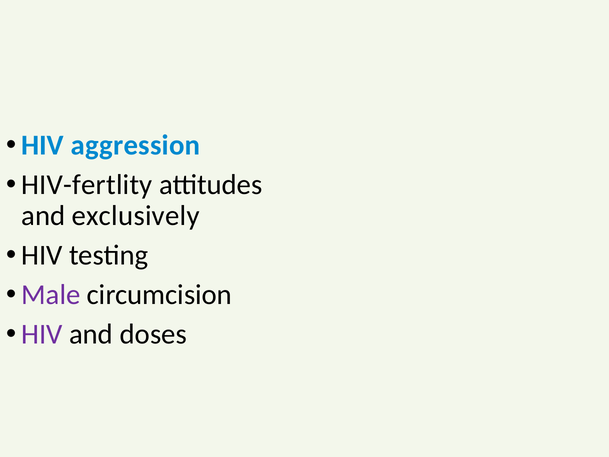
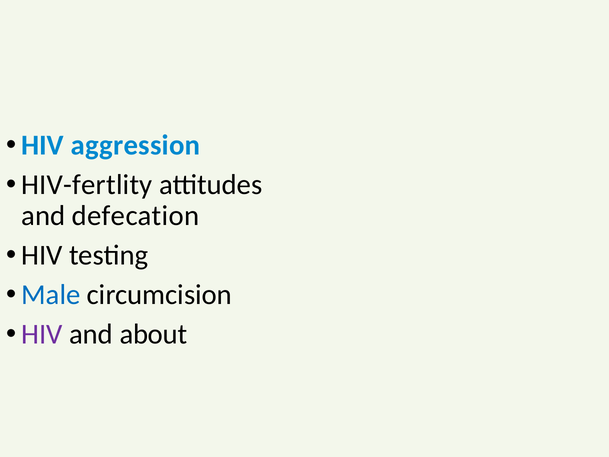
exclusively: exclusively -> defecation
Male colour: purple -> blue
doses: doses -> about
